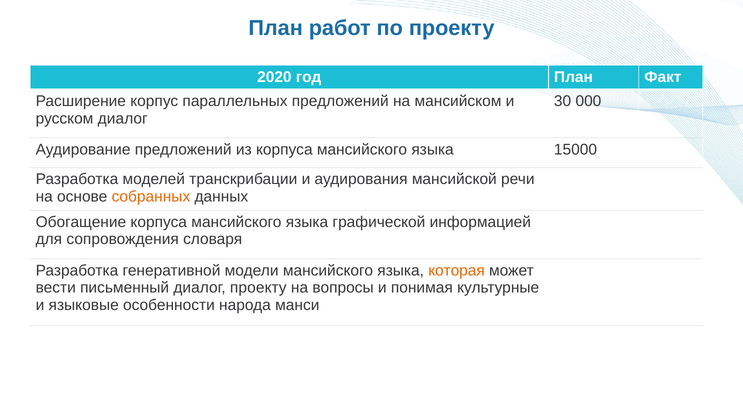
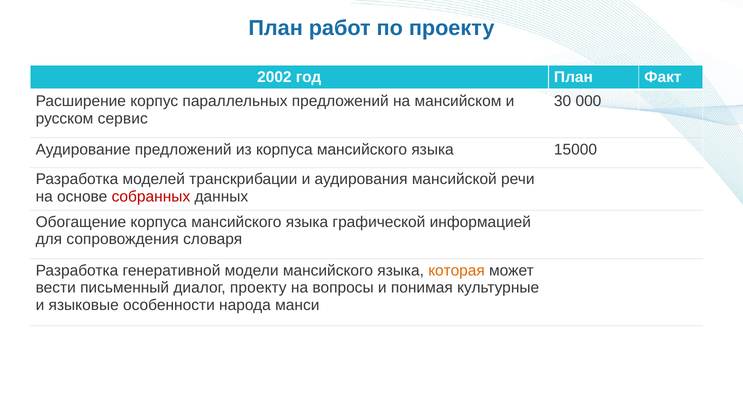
2020: 2020 -> 2002
русском диалог: диалог -> сервис
собранных colour: orange -> red
